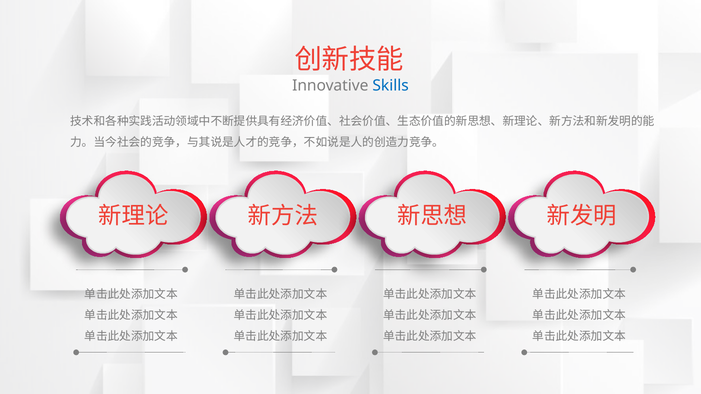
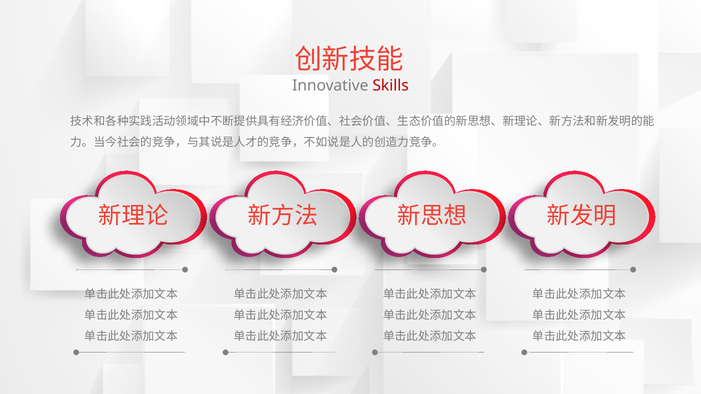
Skills colour: blue -> red
